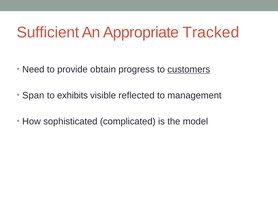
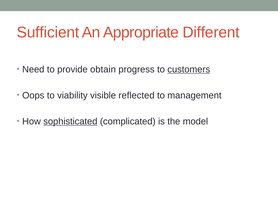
Tracked: Tracked -> Different
Span: Span -> Oops
exhibits: exhibits -> viability
sophisticated underline: none -> present
